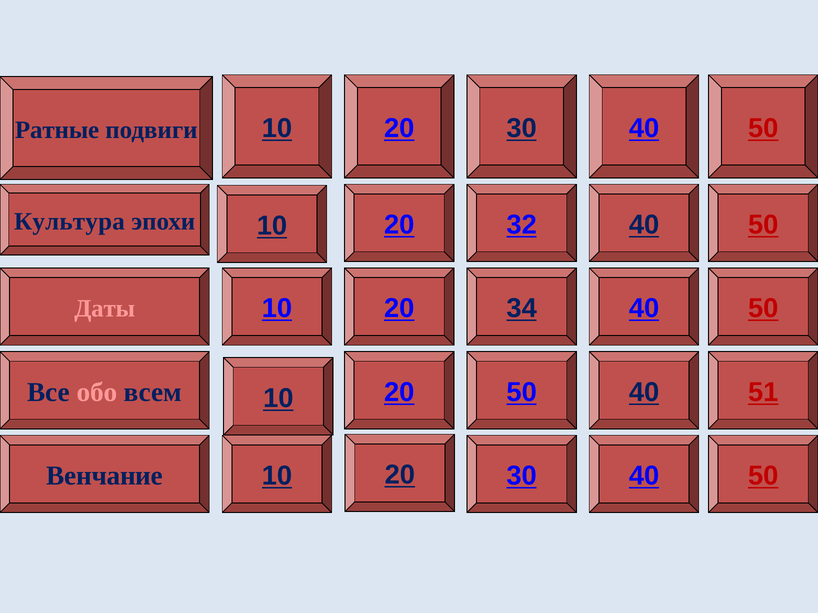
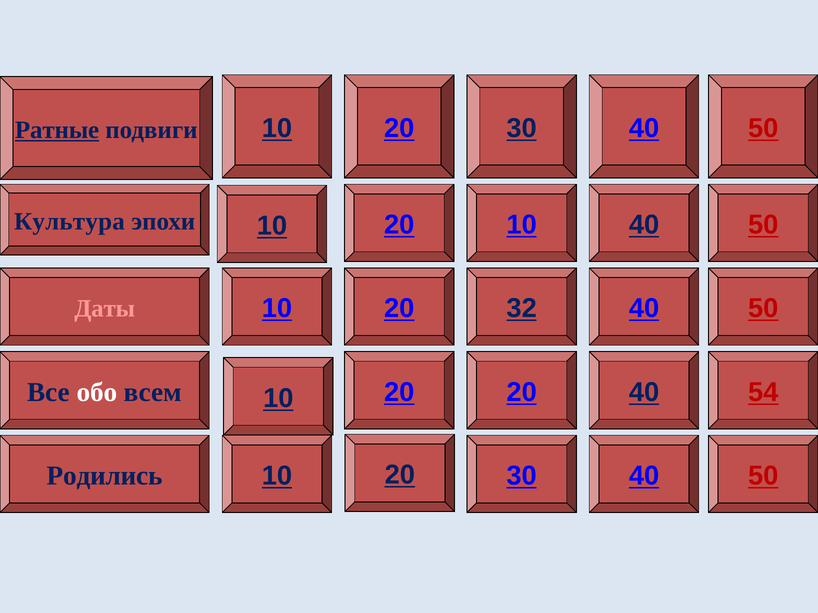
Ратные underline: none -> present
10 20 32: 32 -> 10
34: 34 -> 32
обо colour: pink -> white
20 50: 50 -> 20
51: 51 -> 54
Венчание: Венчание -> Родились
